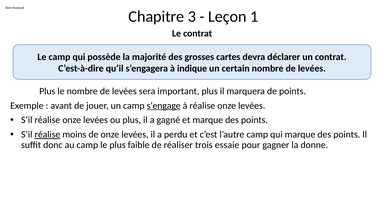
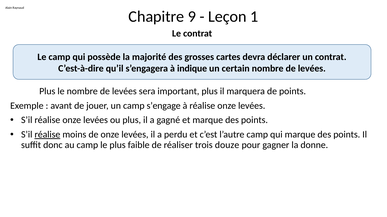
3: 3 -> 9
s’engage underline: present -> none
essaie: essaie -> douze
